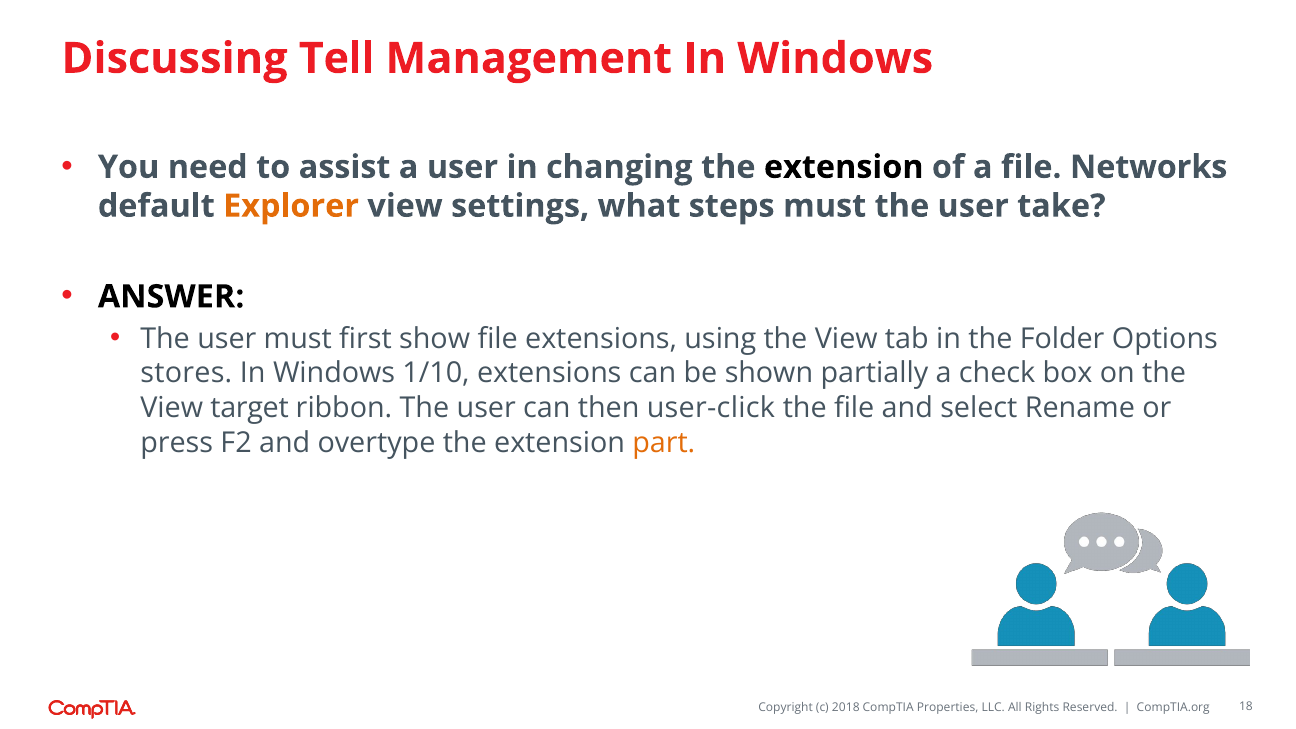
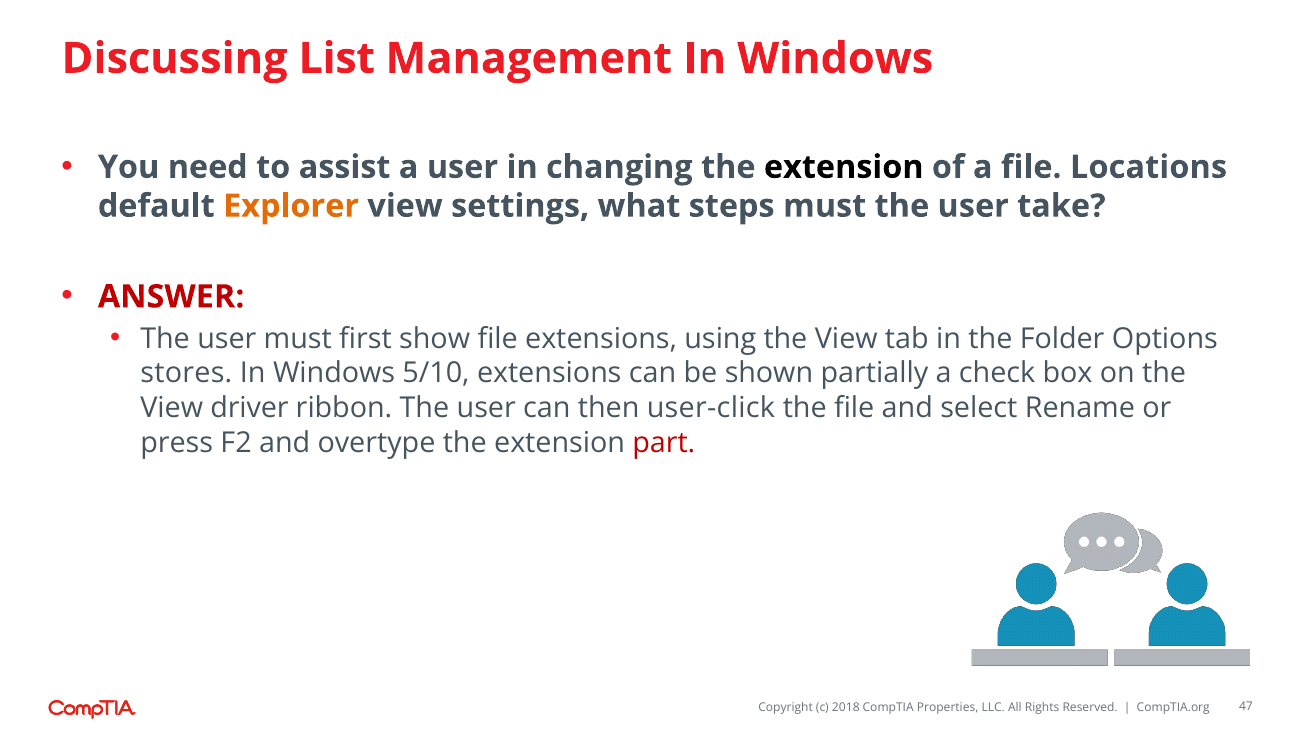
Tell: Tell -> List
Networks: Networks -> Locations
ANSWER colour: black -> red
1/10: 1/10 -> 5/10
target: target -> driver
part colour: orange -> red
18: 18 -> 47
